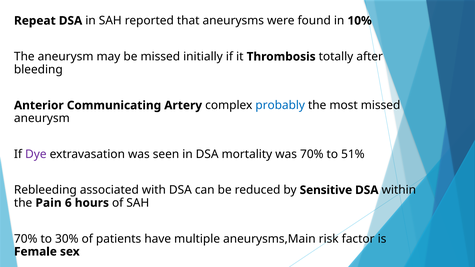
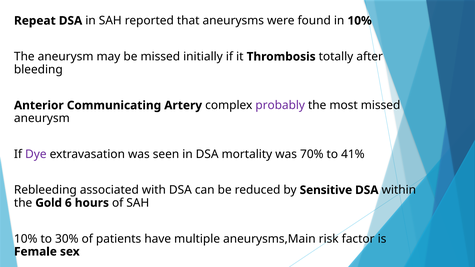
probably colour: blue -> purple
51%: 51% -> 41%
Pain: Pain -> Gold
70% at (26, 239): 70% -> 10%
